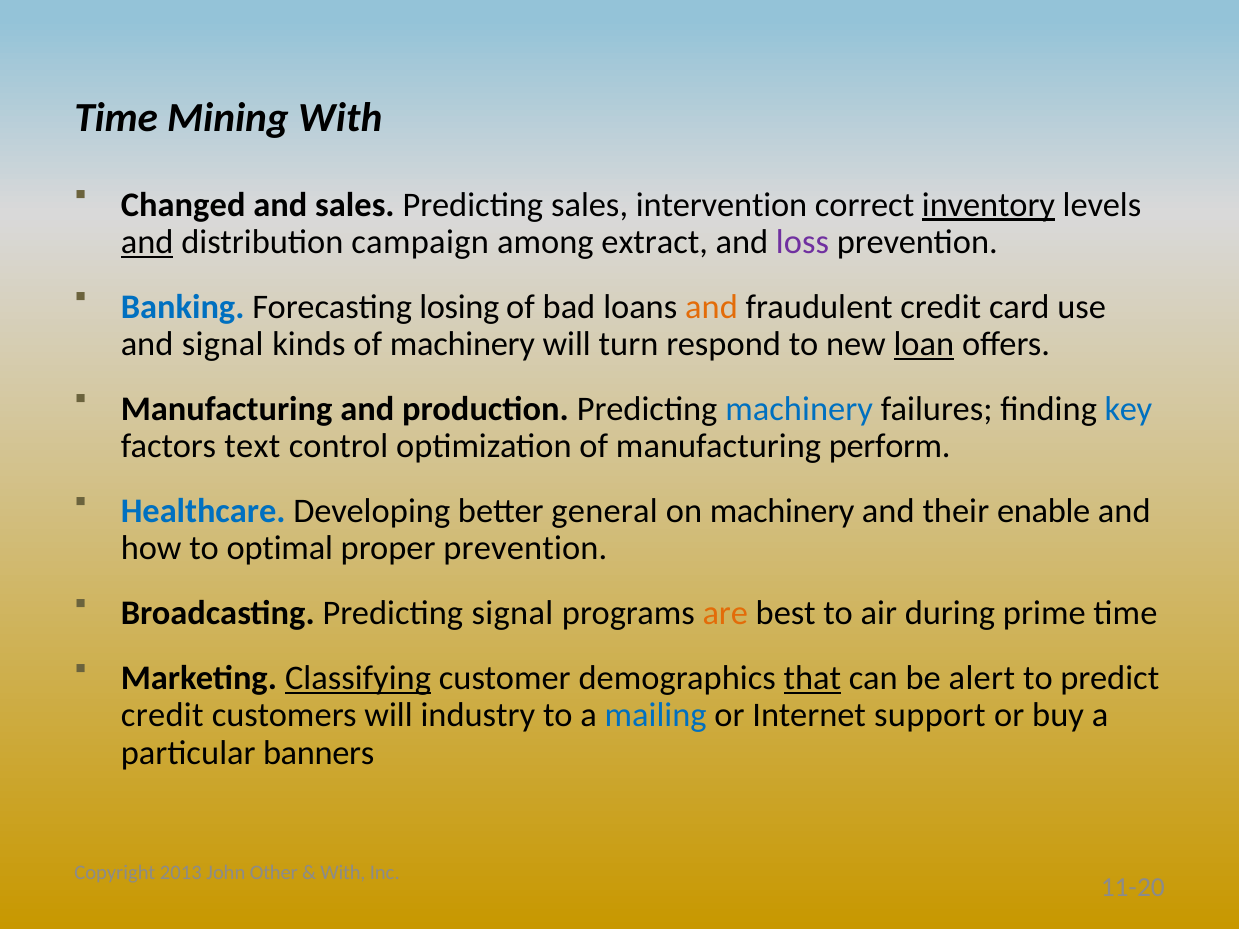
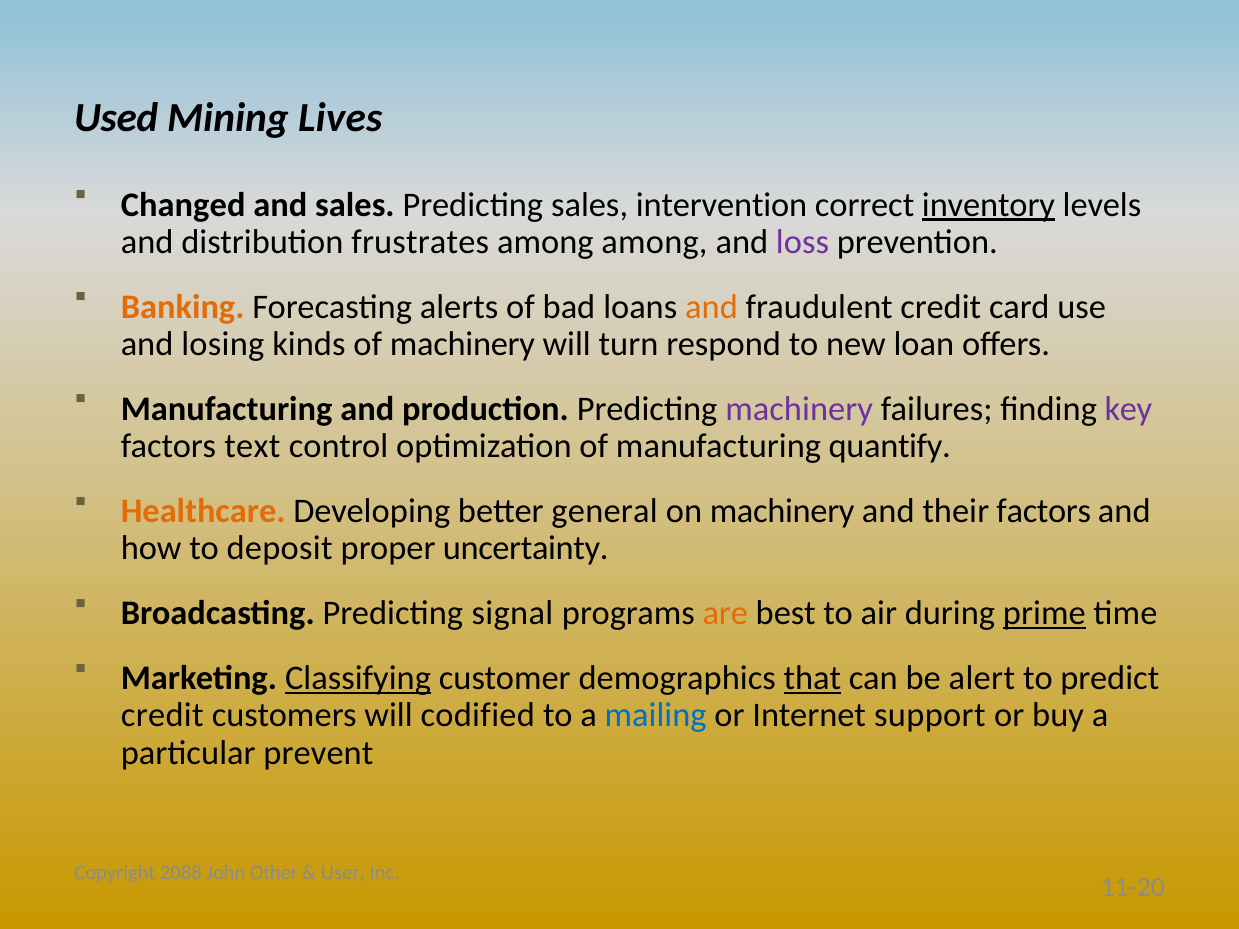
Time at (116, 118): Time -> Used
Mining With: With -> Lives
and at (147, 242) underline: present -> none
campaign: campaign -> frustrates
among extract: extract -> among
Banking colour: blue -> orange
losing: losing -> alerts
and signal: signal -> losing
loan underline: present -> none
machinery at (799, 409) colour: blue -> purple
key colour: blue -> purple
perform: perform -> quantify
Healthcare colour: blue -> orange
their enable: enable -> factors
optimal: optimal -> deposit
proper prevention: prevention -> uncertainty
prime underline: none -> present
industry: industry -> codified
banners: banners -> prevent
2013: 2013 -> 2088
With at (343, 873): With -> User
